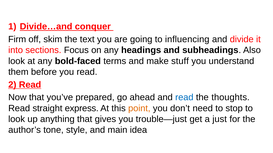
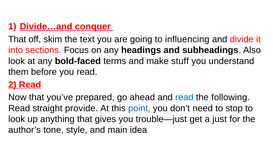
Firm at (17, 39): Firm -> That
thoughts: thoughts -> following
express: express -> provide
point colour: orange -> blue
